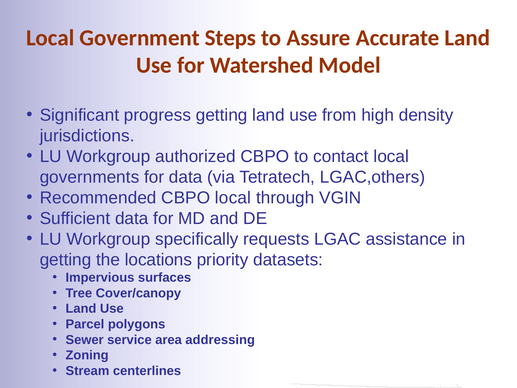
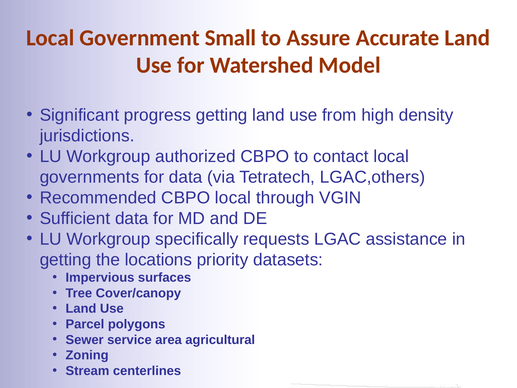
Steps: Steps -> Small
addressing: addressing -> agricultural
